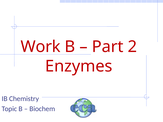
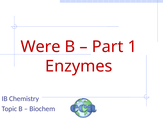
Work: Work -> Were
2: 2 -> 1
